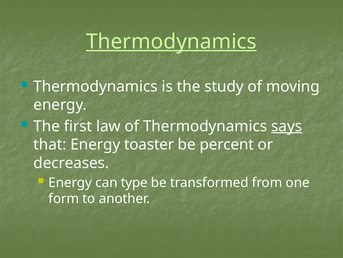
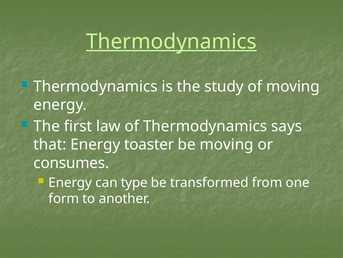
says underline: present -> none
be percent: percent -> moving
decreases: decreases -> consumes
